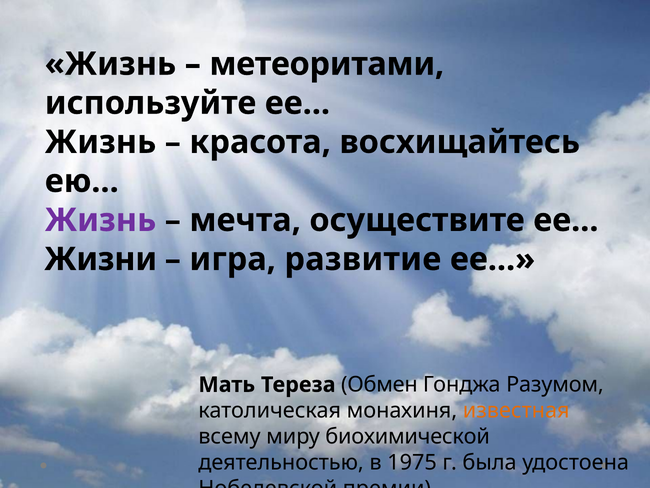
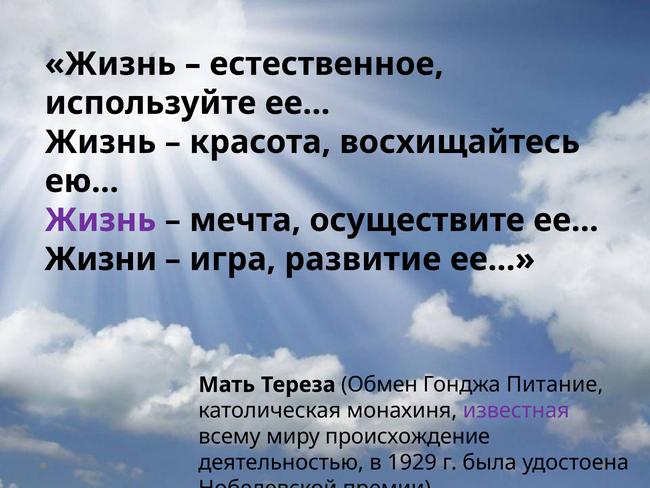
метеоритами: метеоритами -> естественное
Разумом: Разумом -> Питание
известная colour: orange -> purple
биохимической: биохимической -> происхождение
1975: 1975 -> 1929
